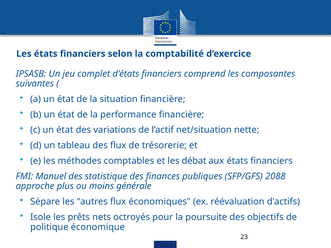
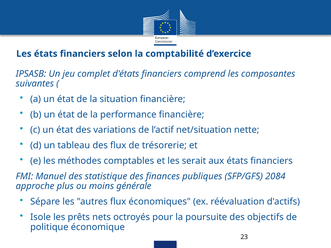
débat: débat -> serait
2088: 2088 -> 2084
